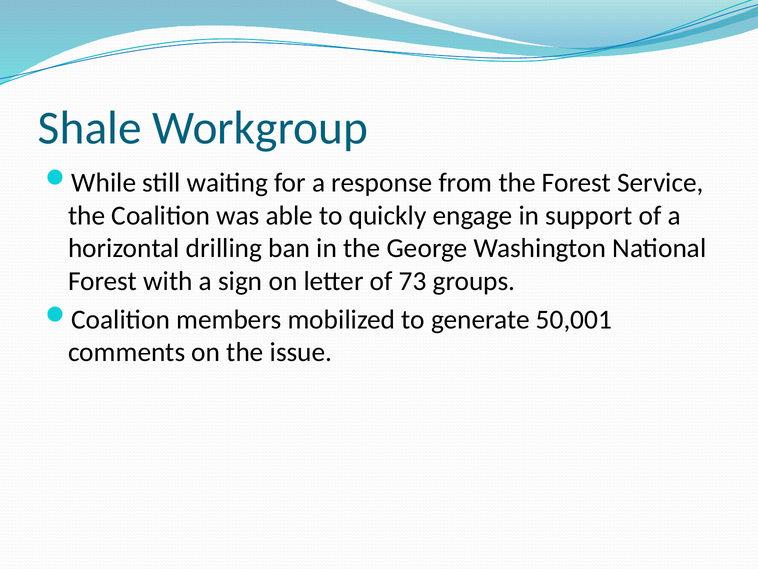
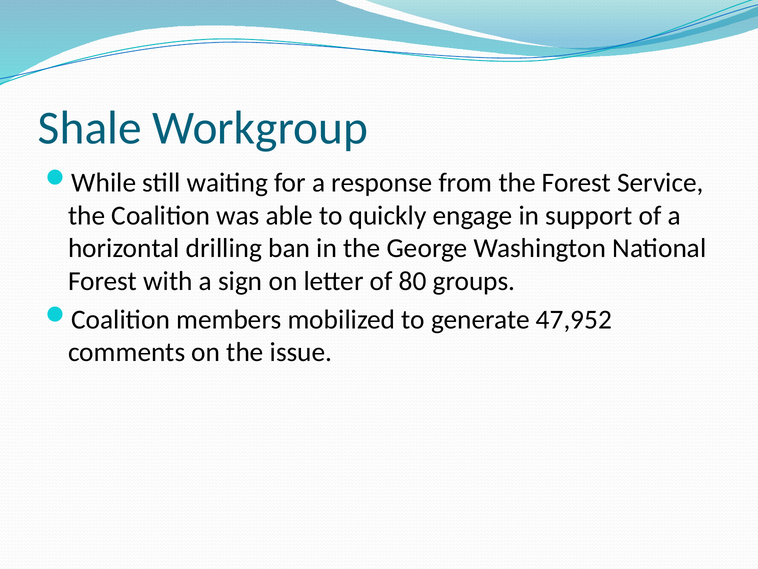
73: 73 -> 80
50,001: 50,001 -> 47,952
